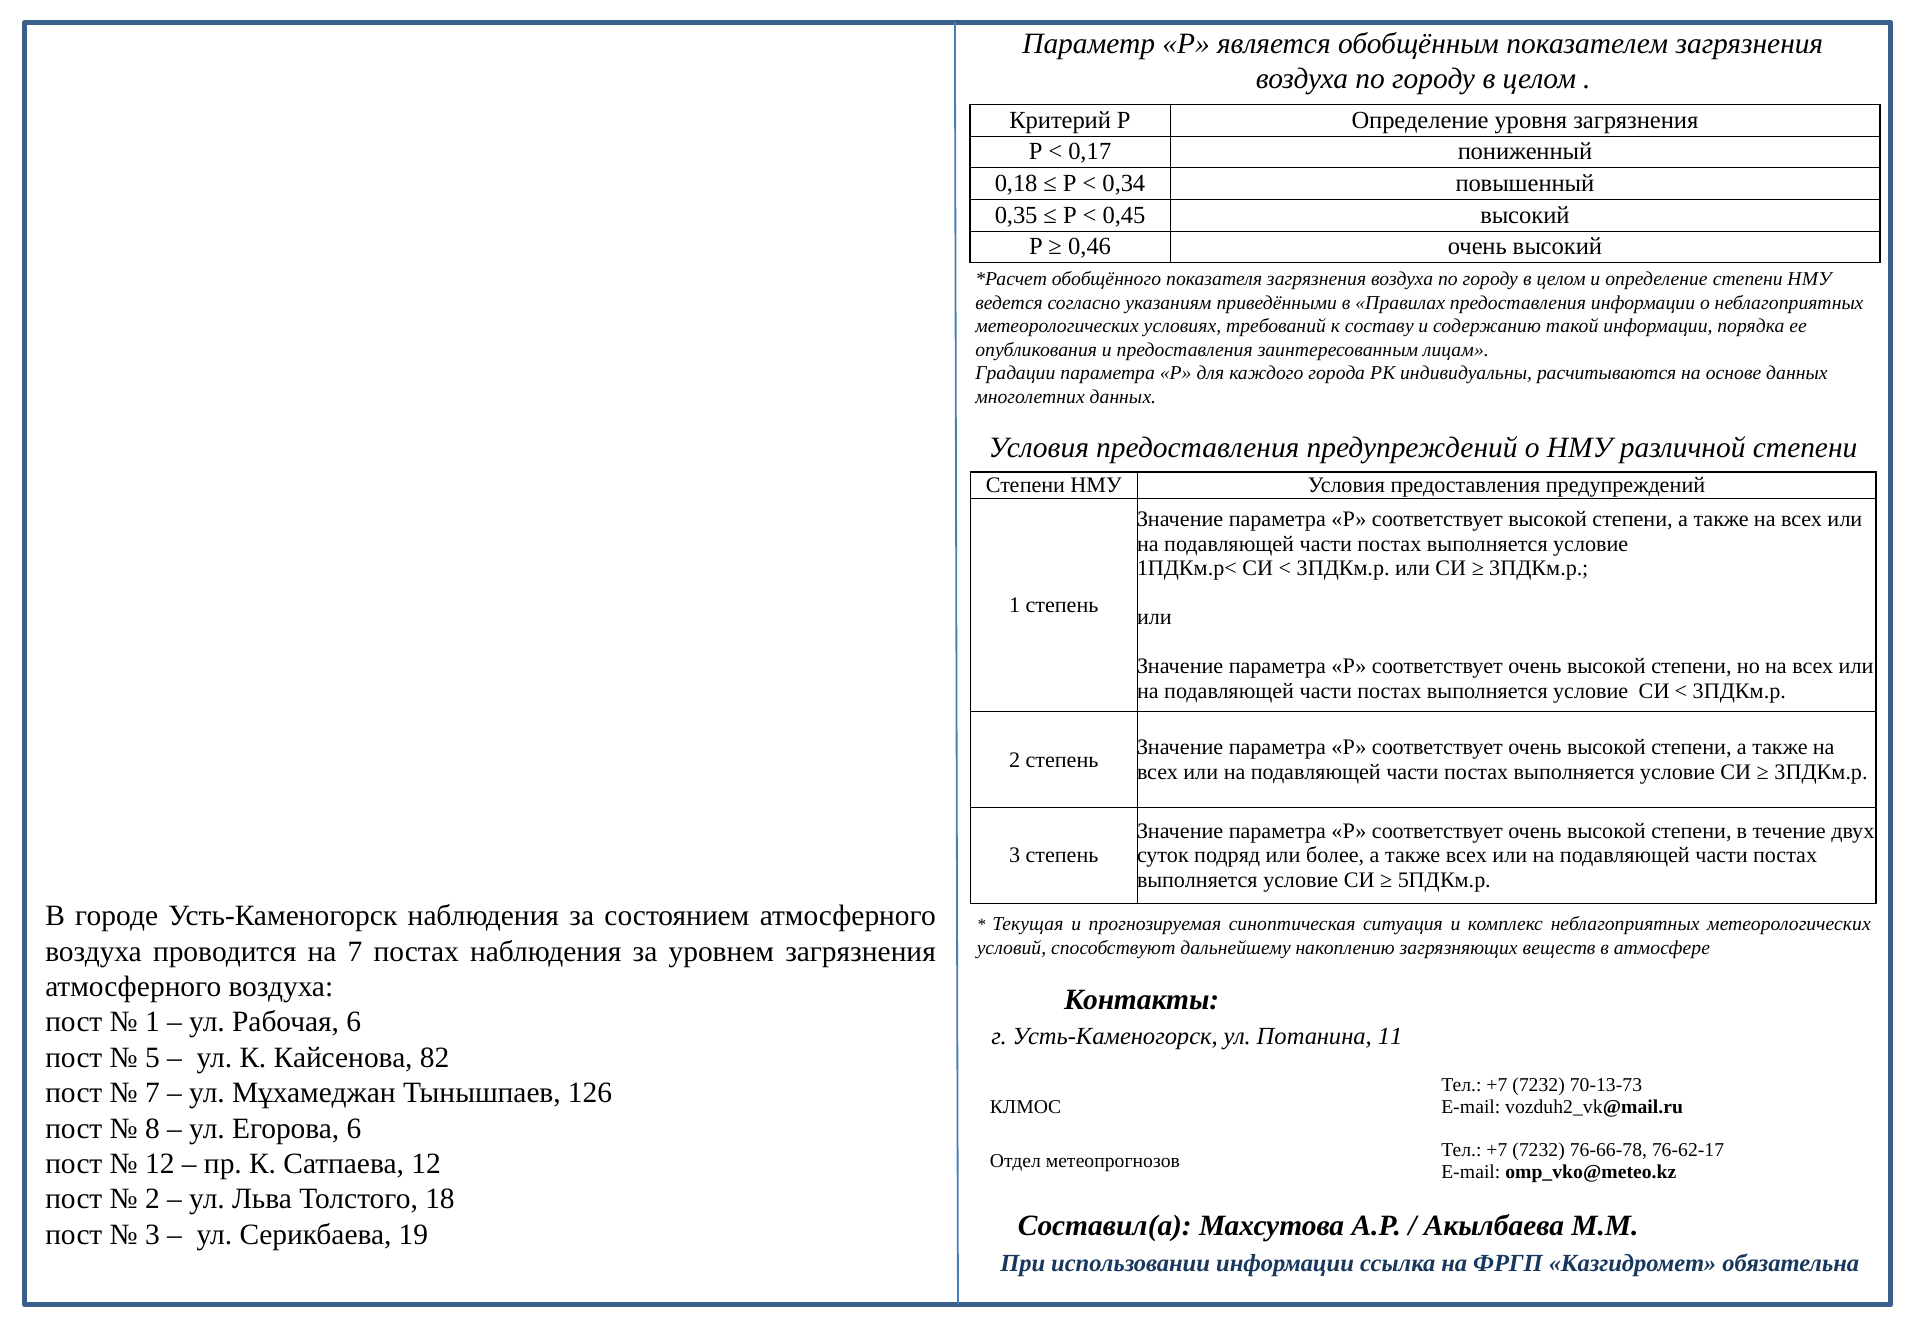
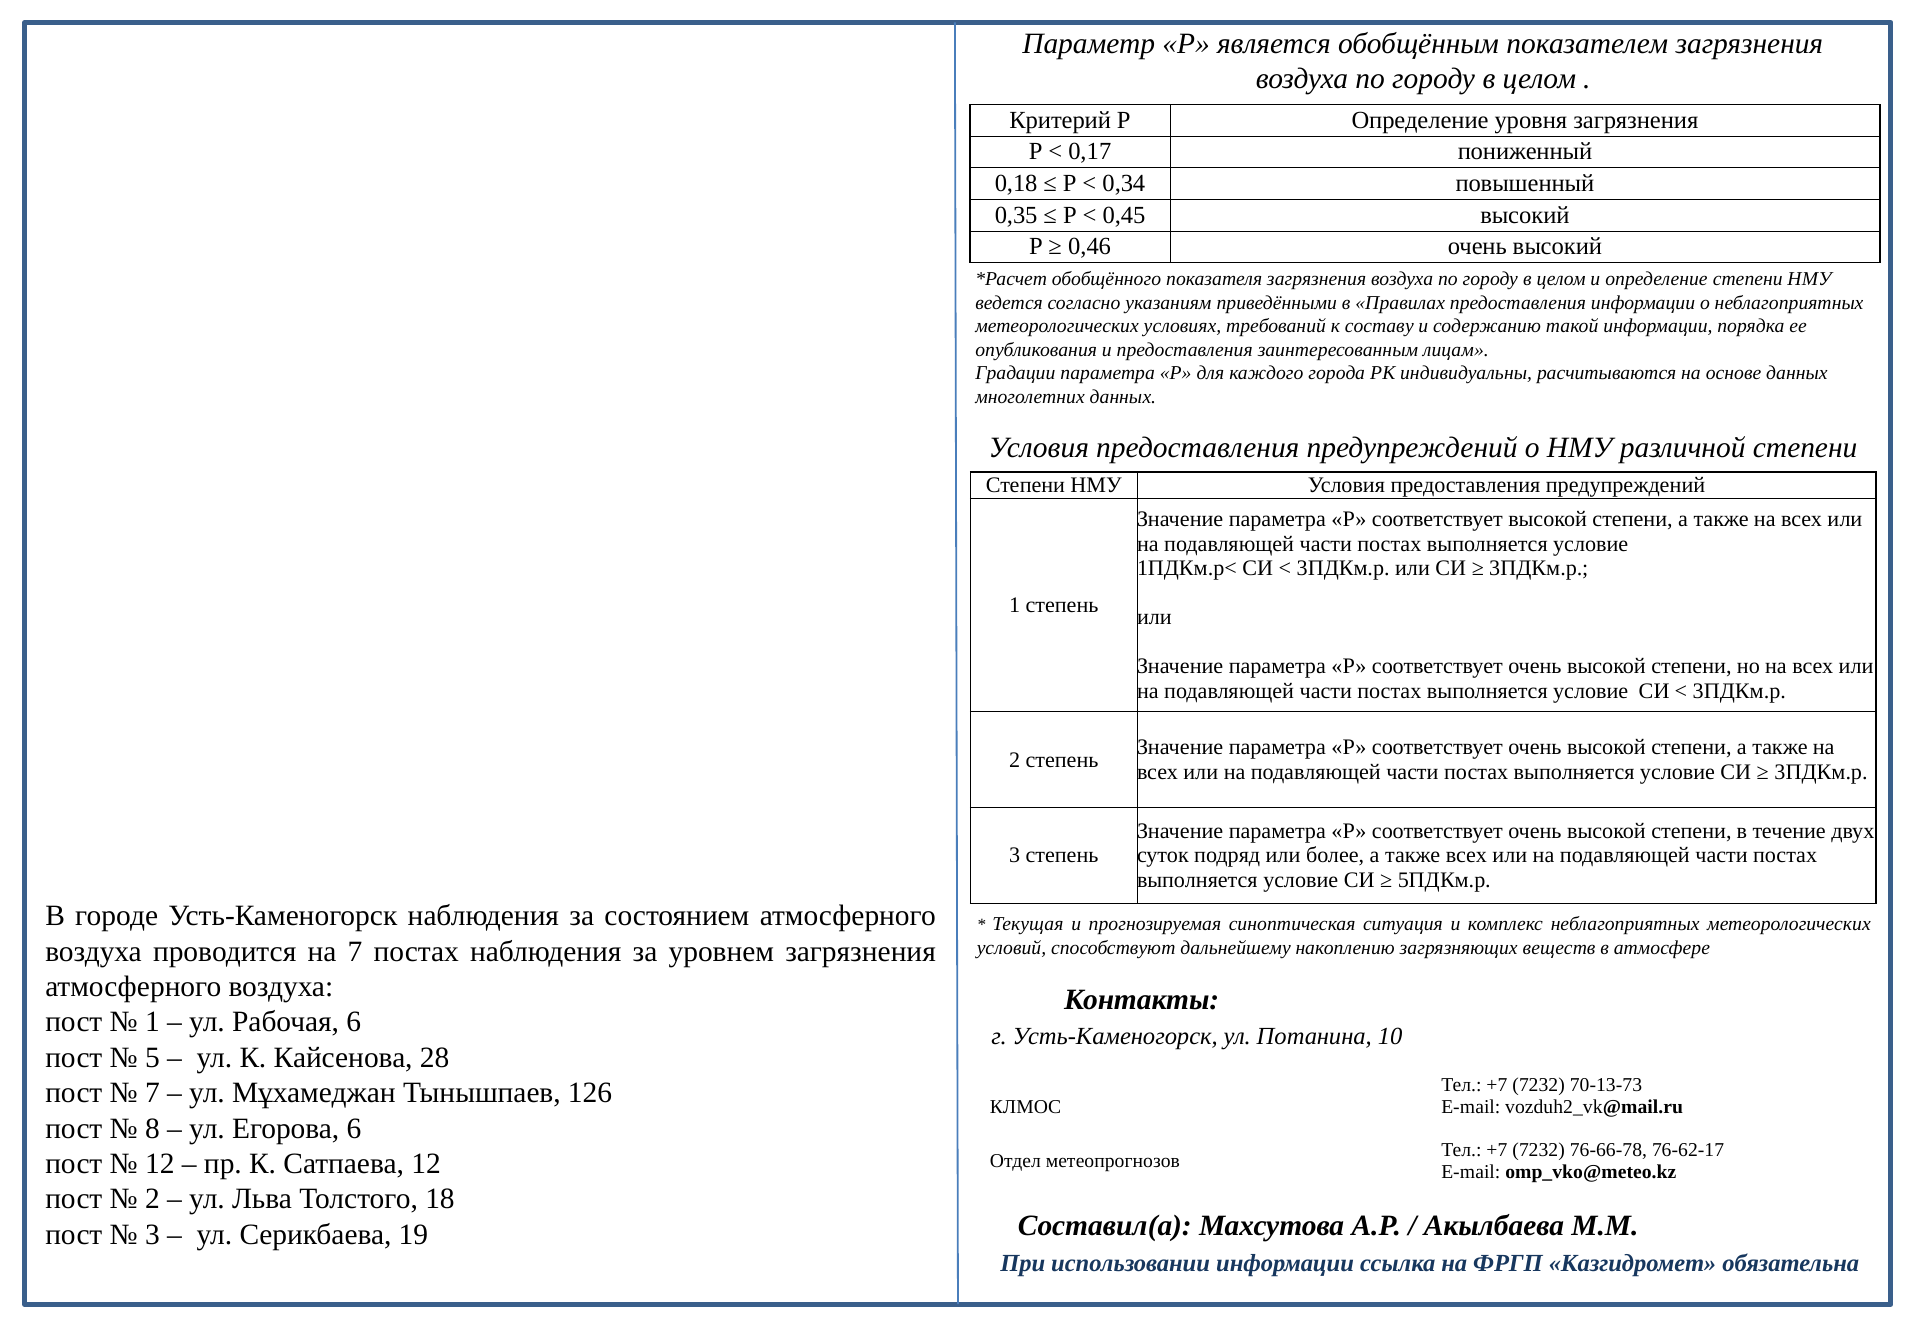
11: 11 -> 10
82: 82 -> 28
